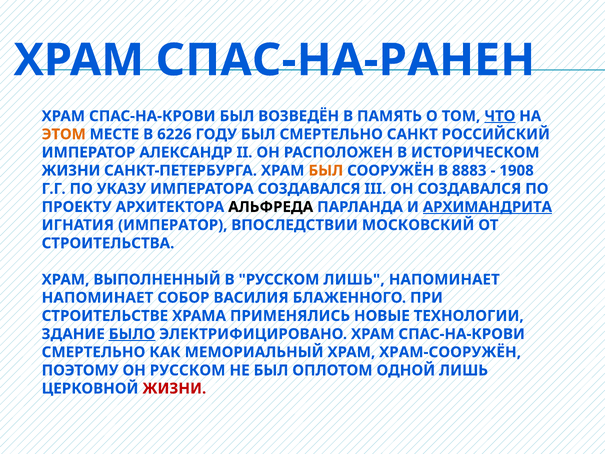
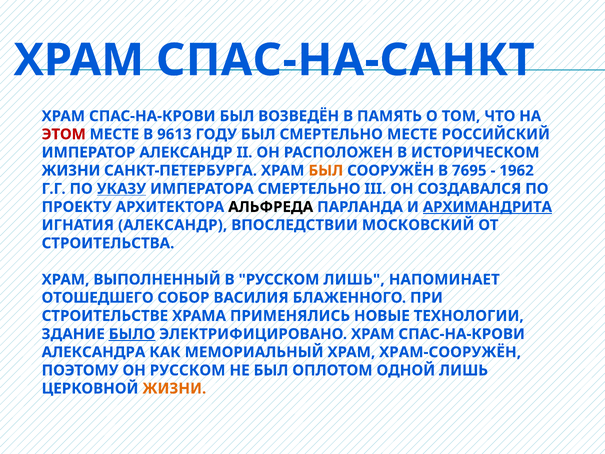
СПАС-НА-РАНЕН: СПАС-НА-РАНЕН -> СПАС-НА-САНКТ
ЧТО underline: present -> none
ЭТОМ colour: orange -> red
6226: 6226 -> 9613
СМЕРТЕЛЬНО САНКТ: САНКТ -> МЕСТЕ
8883: 8883 -> 7695
1908: 1908 -> 1962
УКАЗУ underline: none -> present
ИМПЕРАТОРА СОЗДАВАЛСЯ: СОЗДАВАЛСЯ -> СМЕРТЕЛЬНО
ИГНАТИЯ ИМПЕРАТОР: ИМПЕРАТОР -> АЛЕКСАНДР
НАПОМИНАЕТ at (97, 298): НАПОМИНАЕТ -> ОТОШЕДШЕГО
СМЕРТЕЛЬНО at (93, 352): СМЕРТЕЛЬНО -> АЛЕКСАНДРА
ЖИЗНИ at (174, 388) colour: red -> orange
